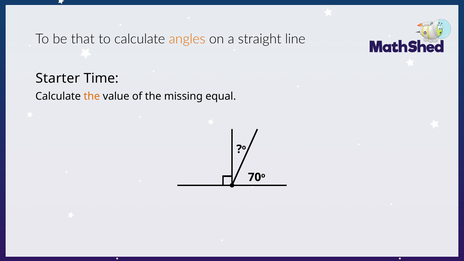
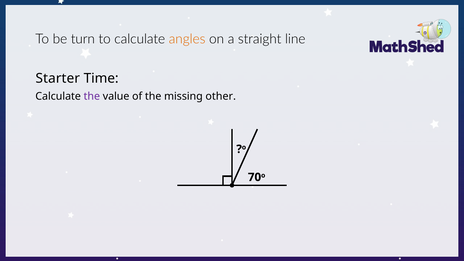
that: that -> turn
the at (92, 96) colour: orange -> purple
equal: equal -> other
